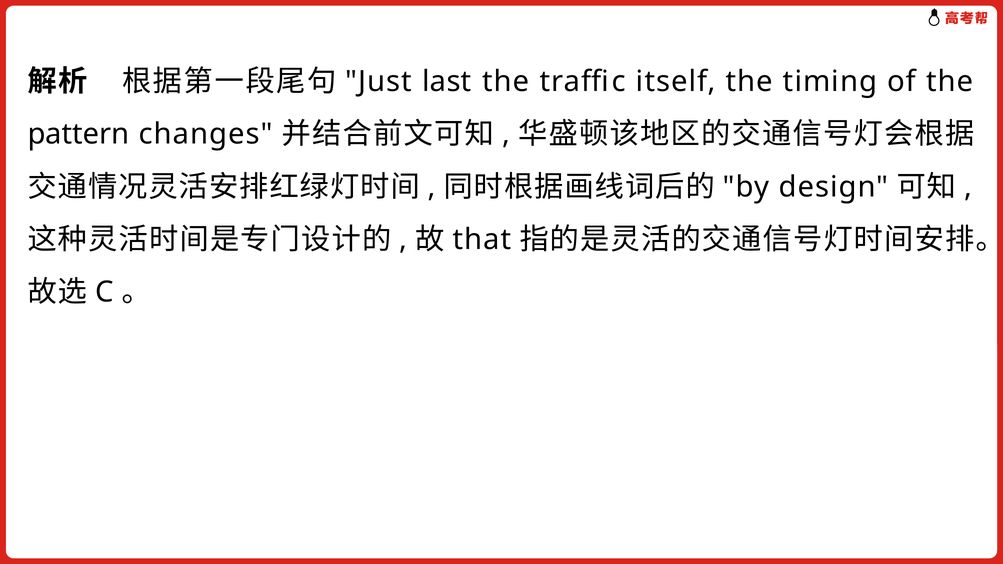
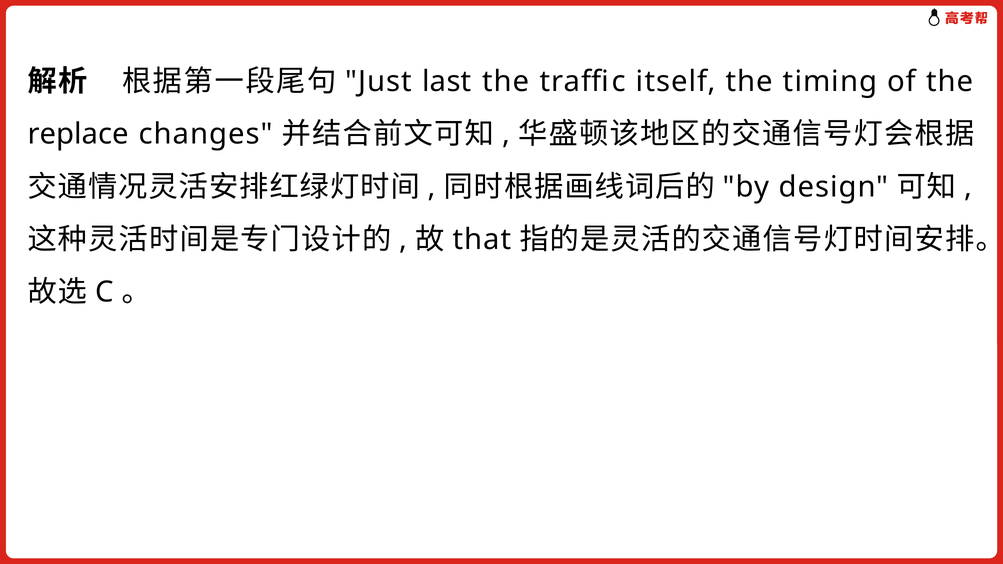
pattern: pattern -> replace
